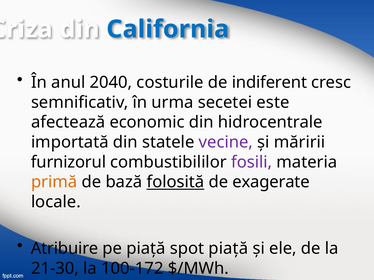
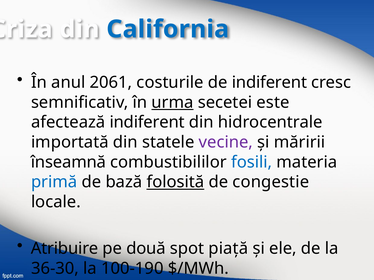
2040: 2040 -> 2061
urma underline: none -> present
afectează economic: economic -> indiferent
furnizorul: furnizorul -> înseamnă
fosili colour: purple -> blue
primă colour: orange -> blue
exagerate: exagerate -> congestie
pe piaţă: piaţă -> două
21-30: 21-30 -> 36-30
100-172: 100-172 -> 100-190
